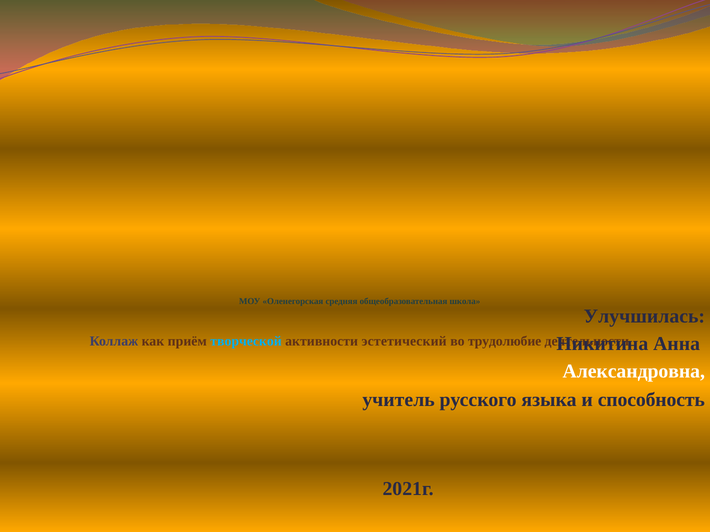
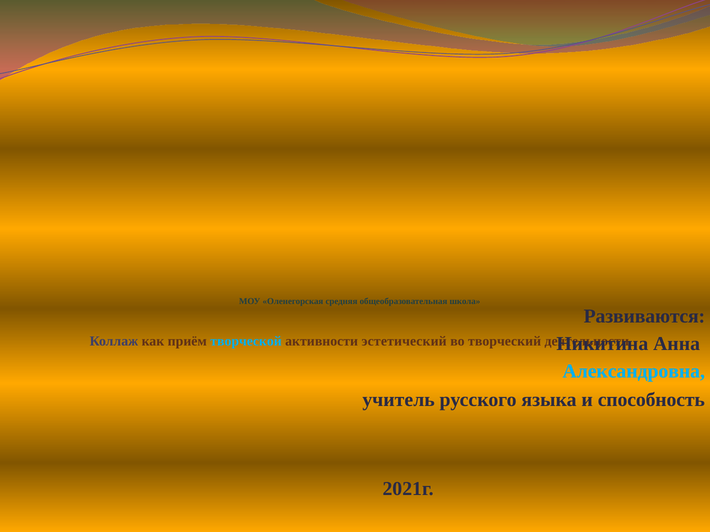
Улучшилась: Улучшилась -> Развиваются
трудолюбие: трудолюбие -> творческий
Александровна colour: white -> light blue
